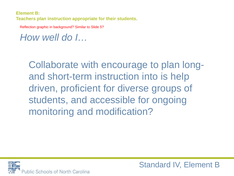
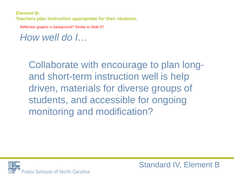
instruction into: into -> well
proficient: proficient -> materials
